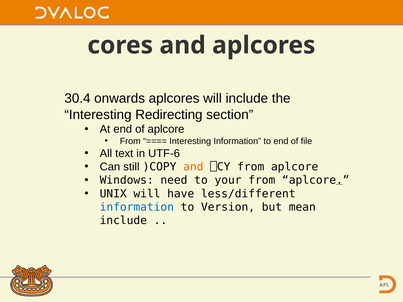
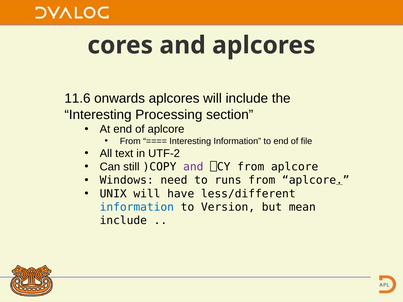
30.4: 30.4 -> 11.6
Redirecting: Redirecting -> Processing
UTF-6: UTF-6 -> UTF-2
and at (193, 167) colour: orange -> purple
your: your -> runs
